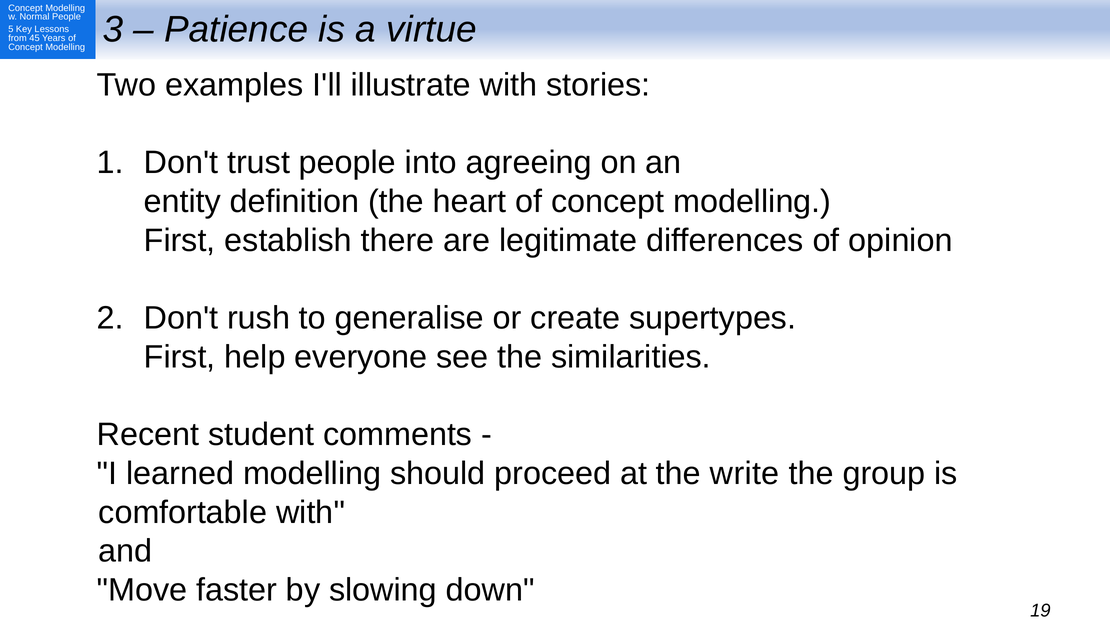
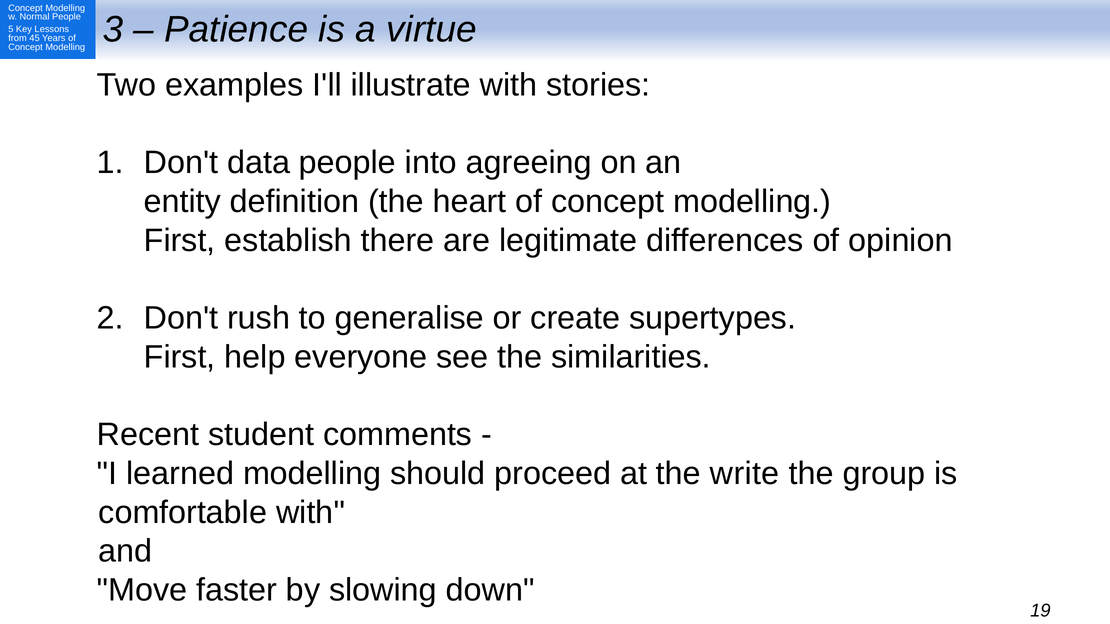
trust: trust -> data
